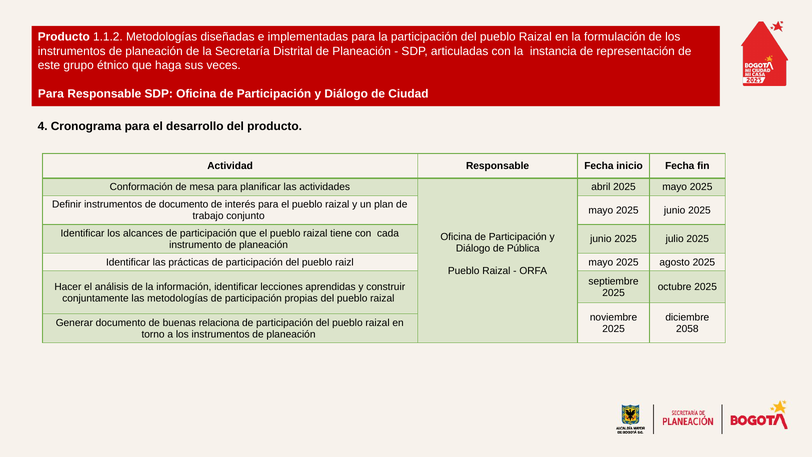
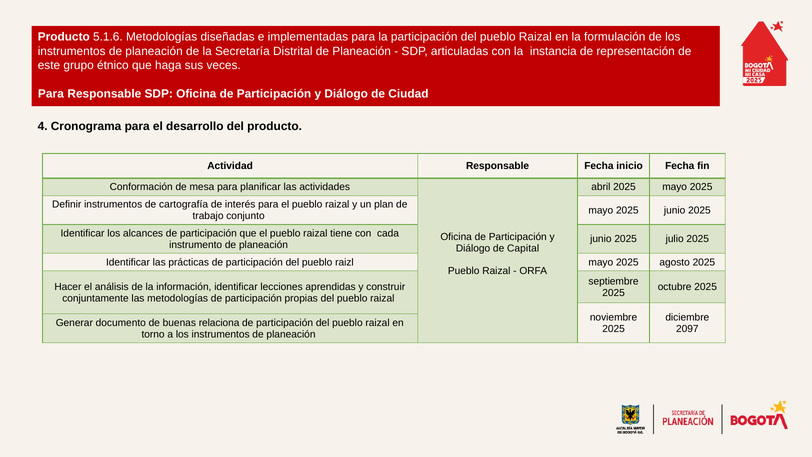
1.1.2: 1.1.2 -> 5.1.6
de documento: documento -> cartografía
Pública: Pública -> Capital
2058: 2058 -> 2097
